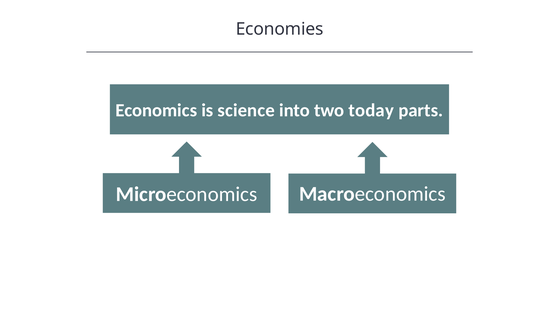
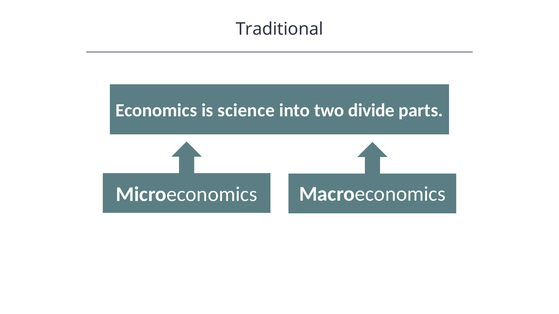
Economies: Economies -> Traditional
today: today -> divide
